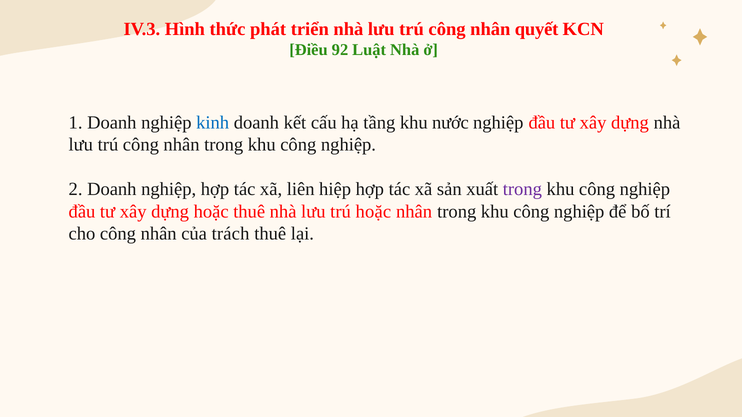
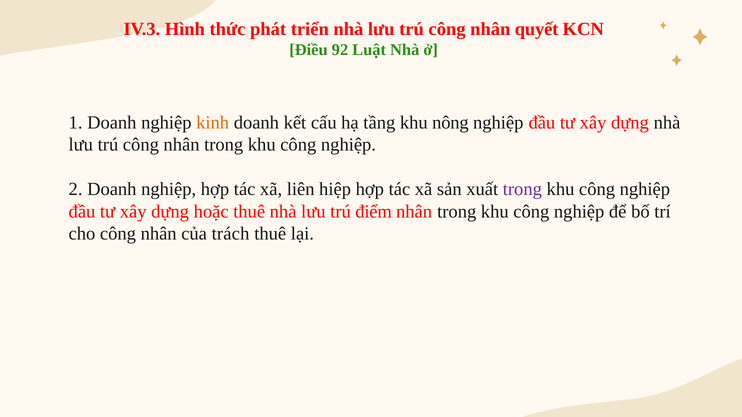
kinh colour: blue -> orange
nước: nước -> nông
trú hoặc: hoặc -> điểm
